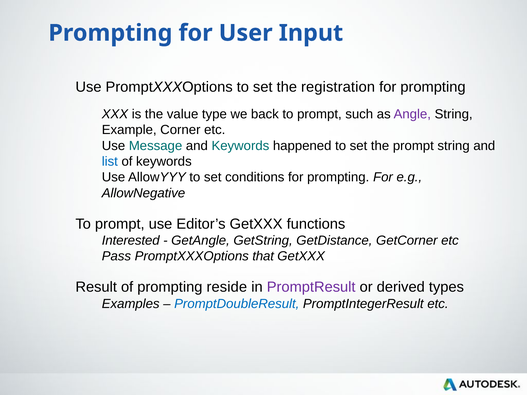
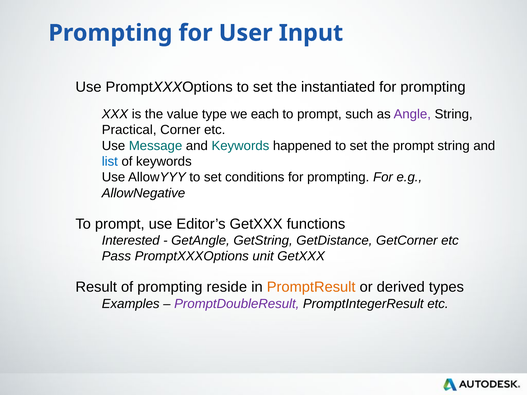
registration: registration -> instantiated
back: back -> each
Example: Example -> Practical
that: that -> unit
PromptResult colour: purple -> orange
PromptDoubleResult colour: blue -> purple
